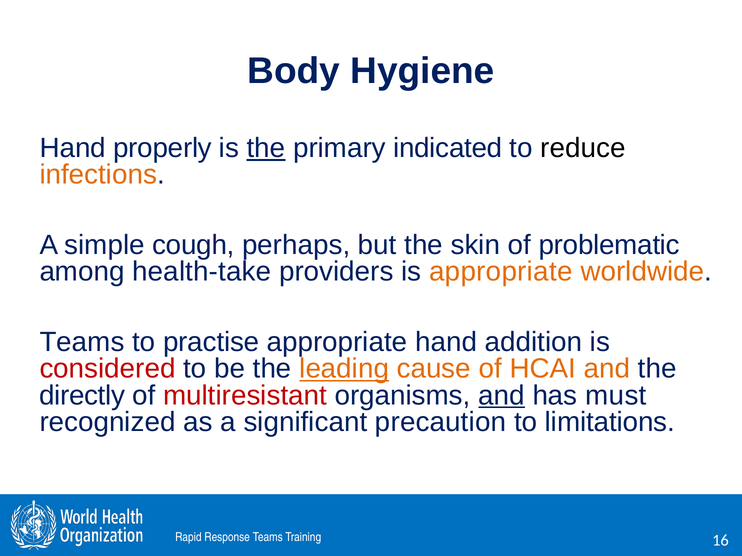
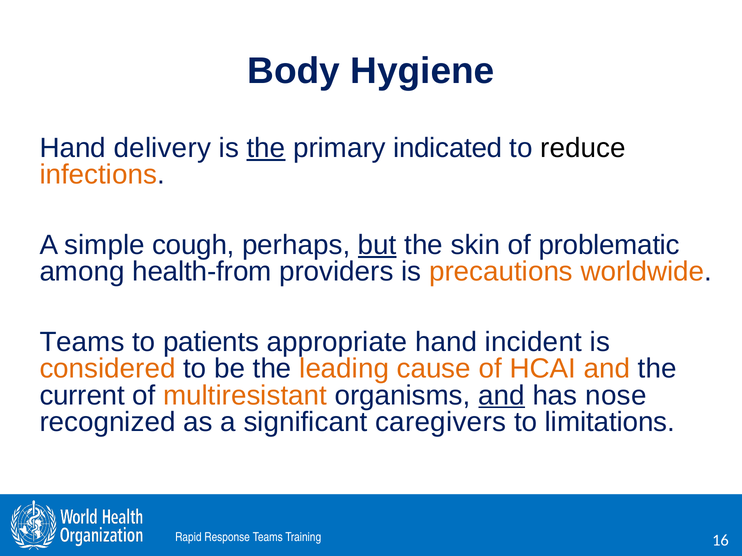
properly: properly -> delivery
but underline: none -> present
health-take: health-take -> health-from
is appropriate: appropriate -> precautions
practise: practise -> patients
addition: addition -> incident
considered colour: red -> orange
leading underline: present -> none
directly: directly -> current
multiresistant colour: red -> orange
must: must -> nose
precaution: precaution -> caregivers
